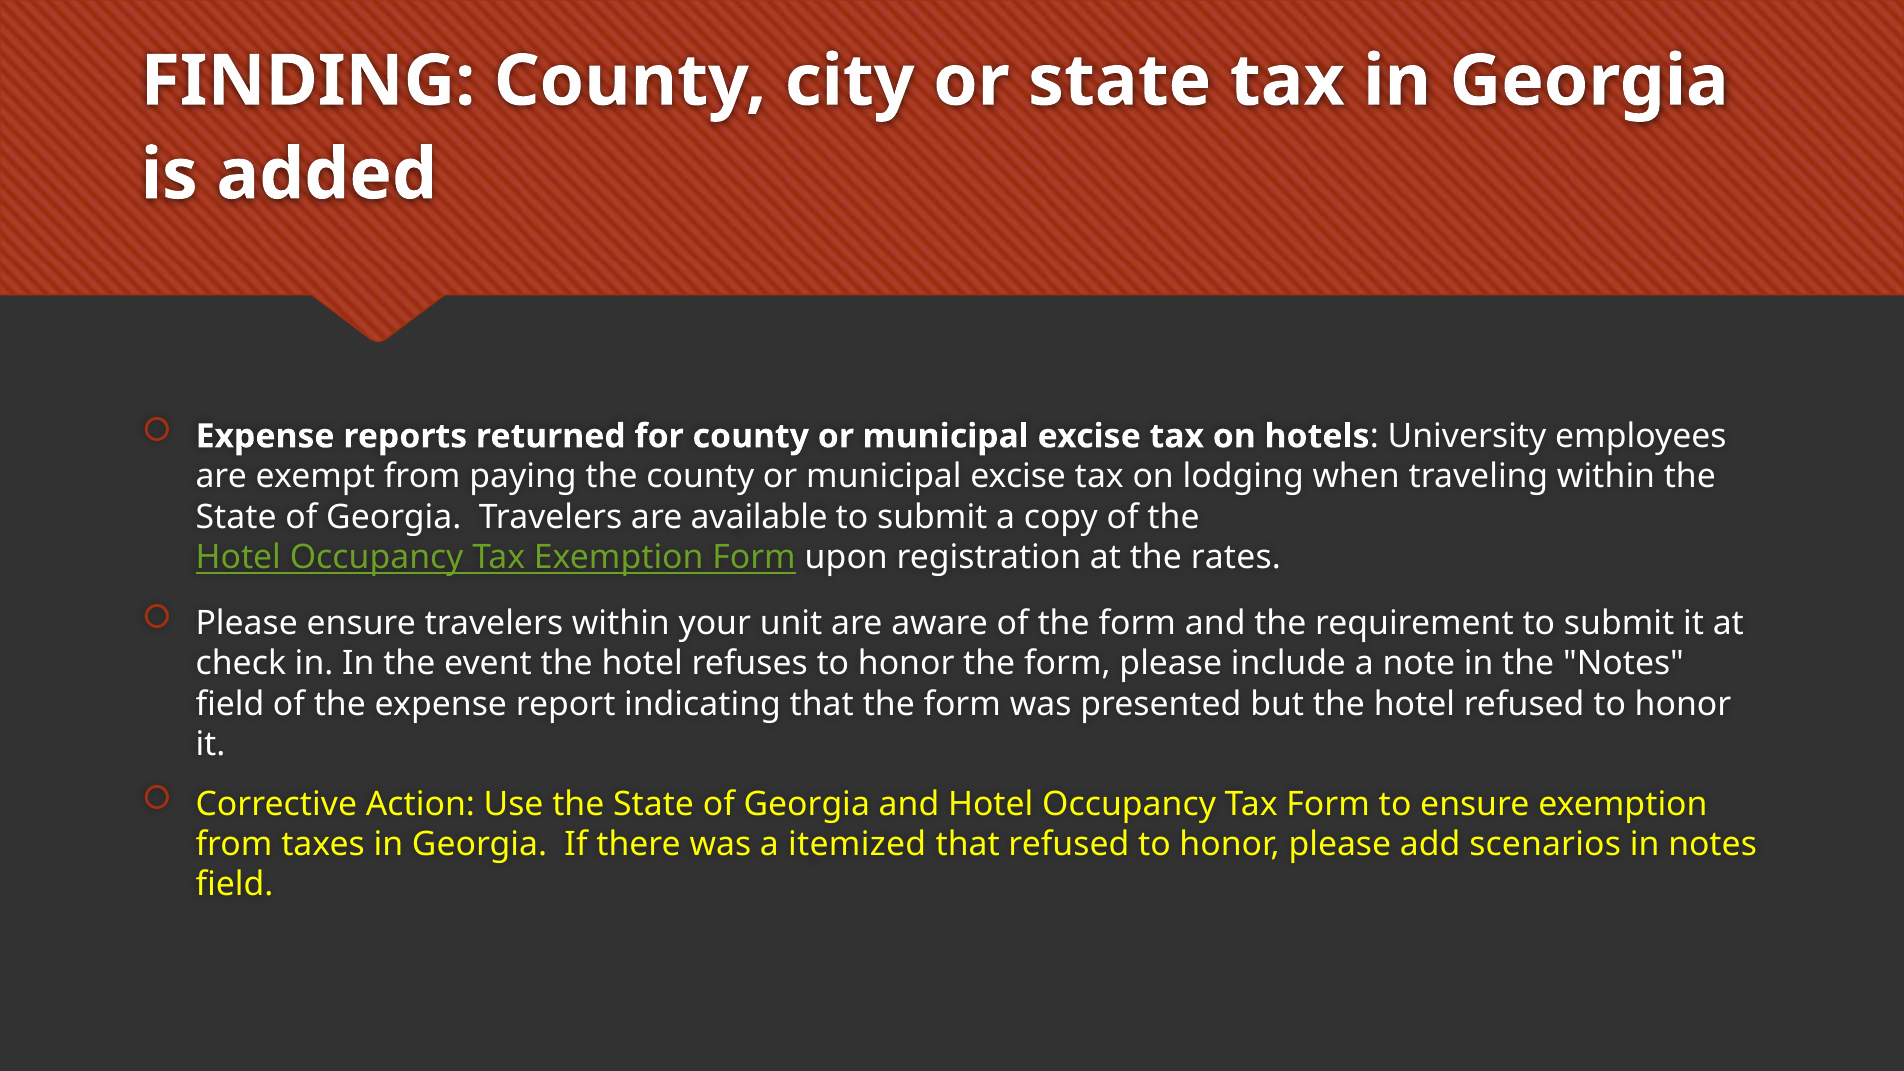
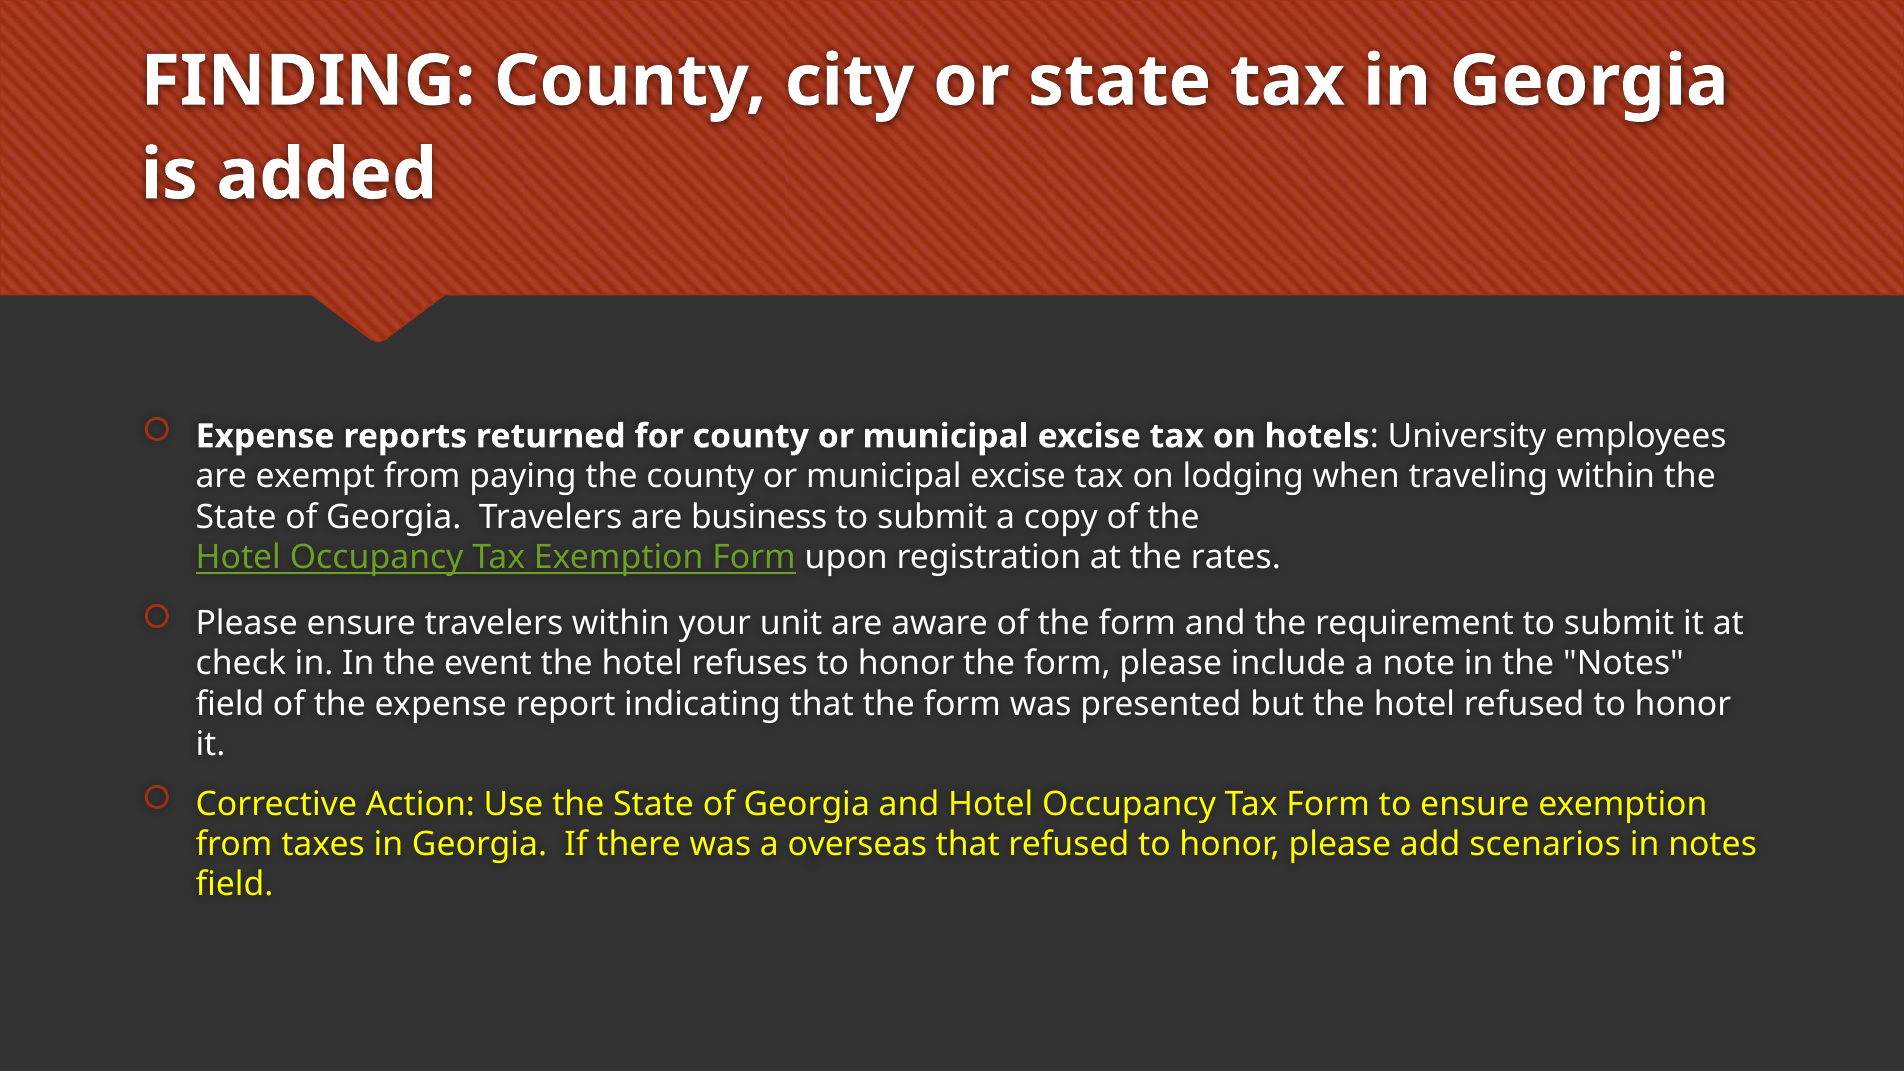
available: available -> business
itemized: itemized -> overseas
